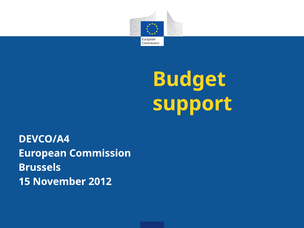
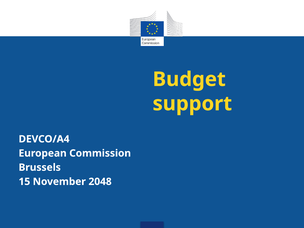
2012: 2012 -> 2048
